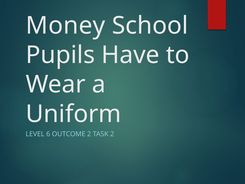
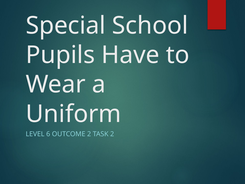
Money: Money -> Special
